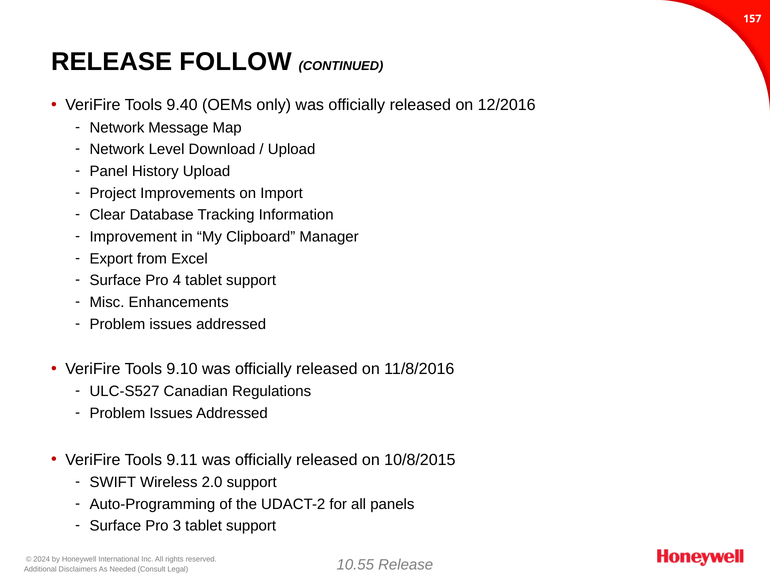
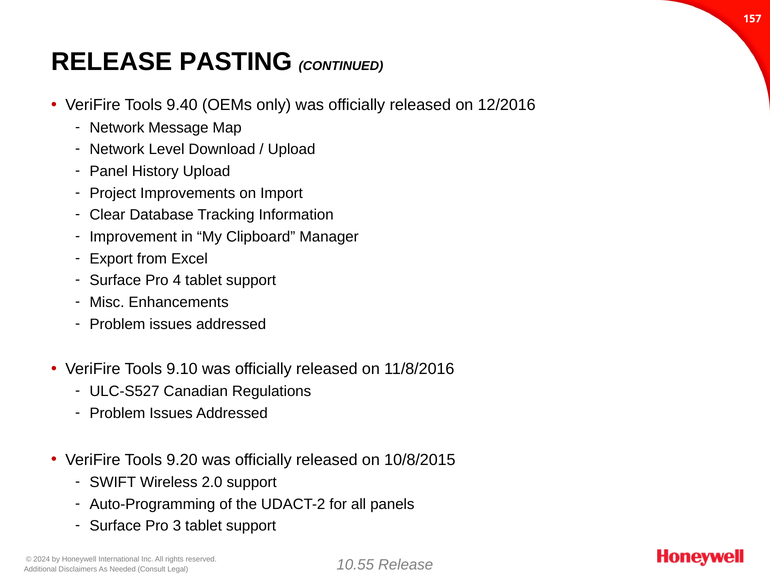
FOLLOW: FOLLOW -> PASTING
9.11: 9.11 -> 9.20
